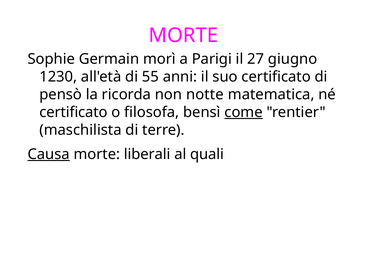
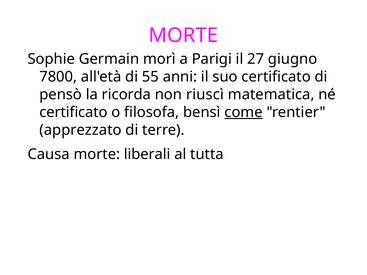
1230: 1230 -> 7800
notte: notte -> riuscì
maschilista: maschilista -> apprezzato
Causa underline: present -> none
quali: quali -> tutta
